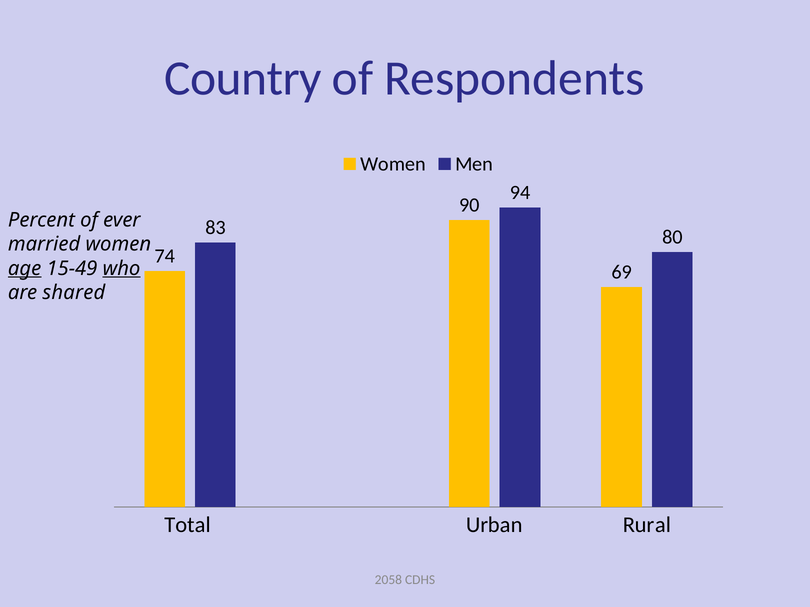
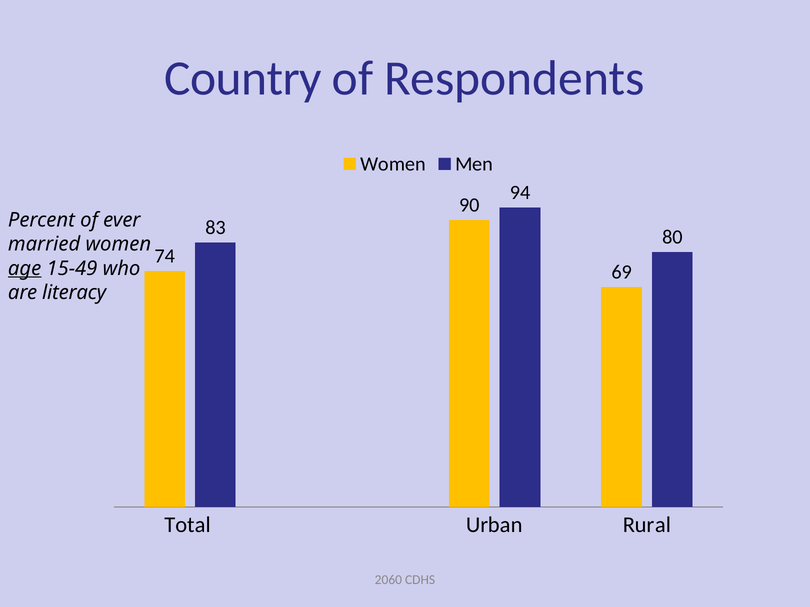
who underline: present -> none
shared: shared -> literacy
2058: 2058 -> 2060
